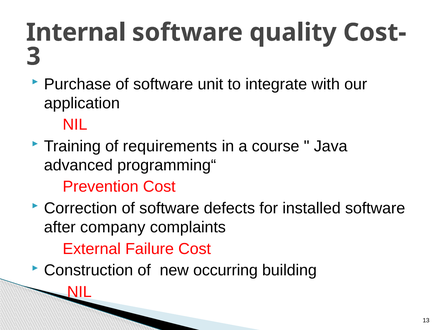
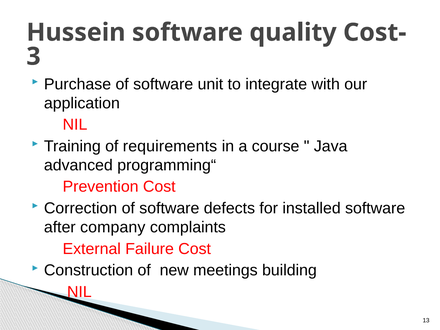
Internal: Internal -> Hussein
occurring: occurring -> meetings
